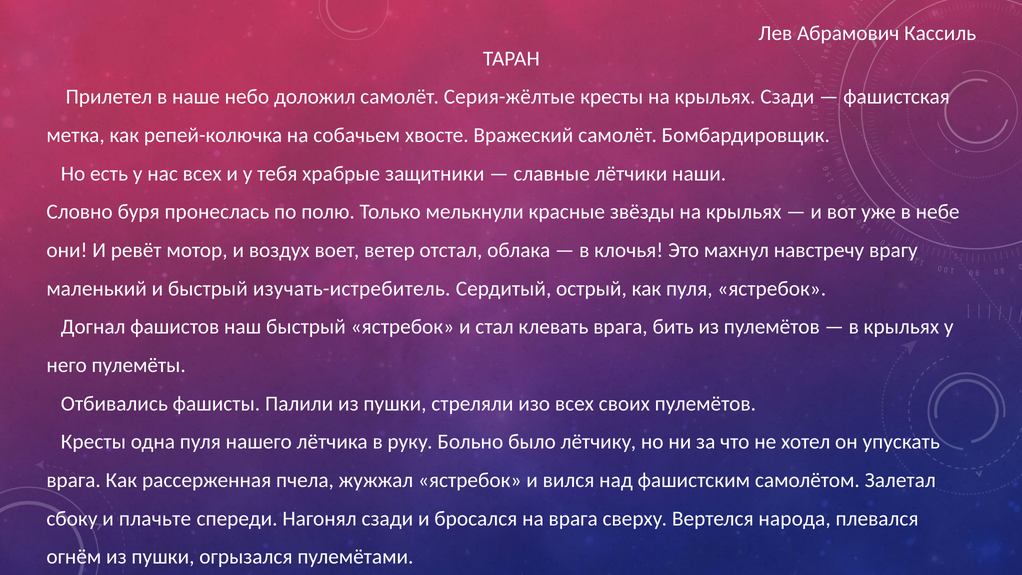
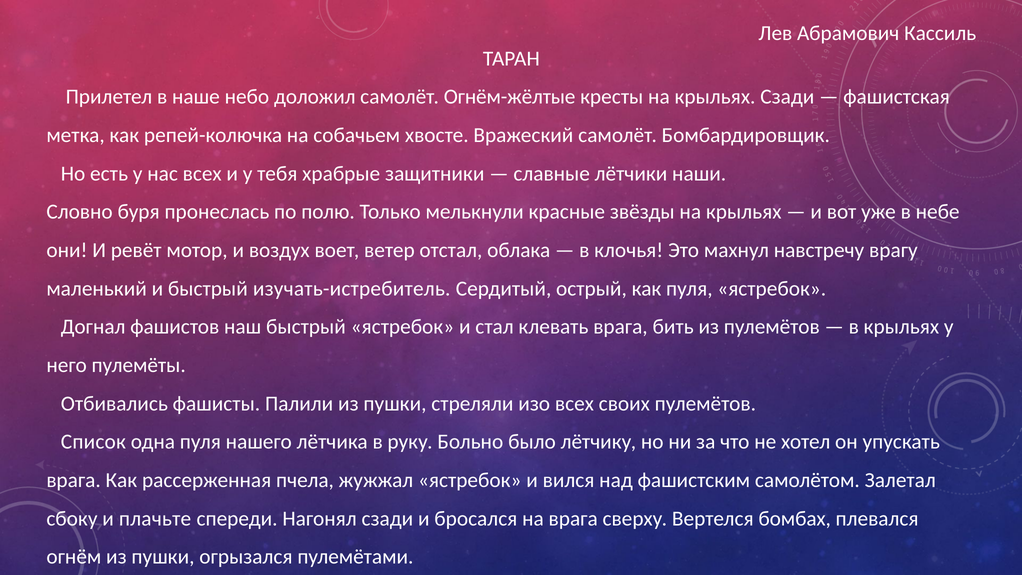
Серия-жёлтые: Серия-жёлтые -> Огнём-жёлтые
Кресты at (93, 442): Кресты -> Список
народа: народа -> бомбах
